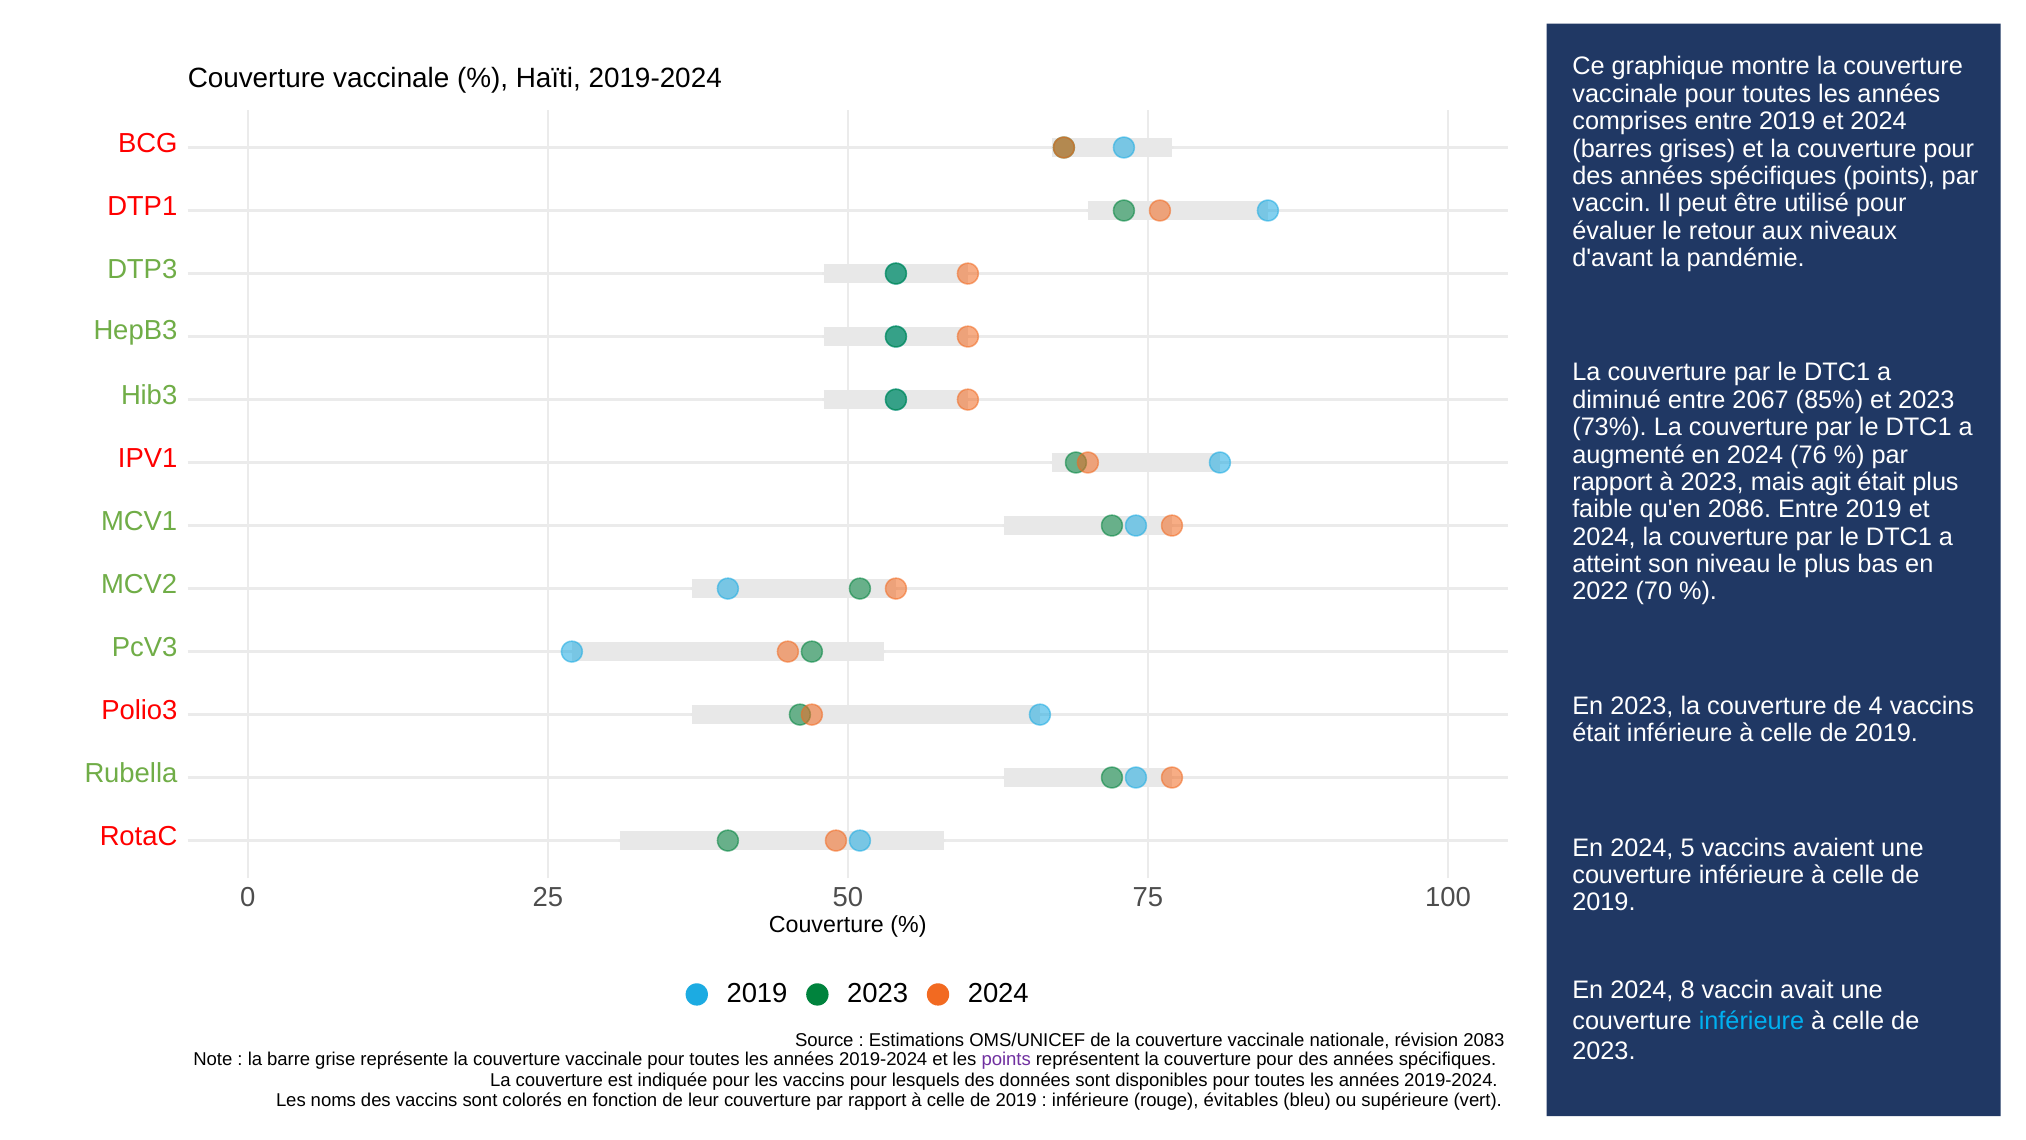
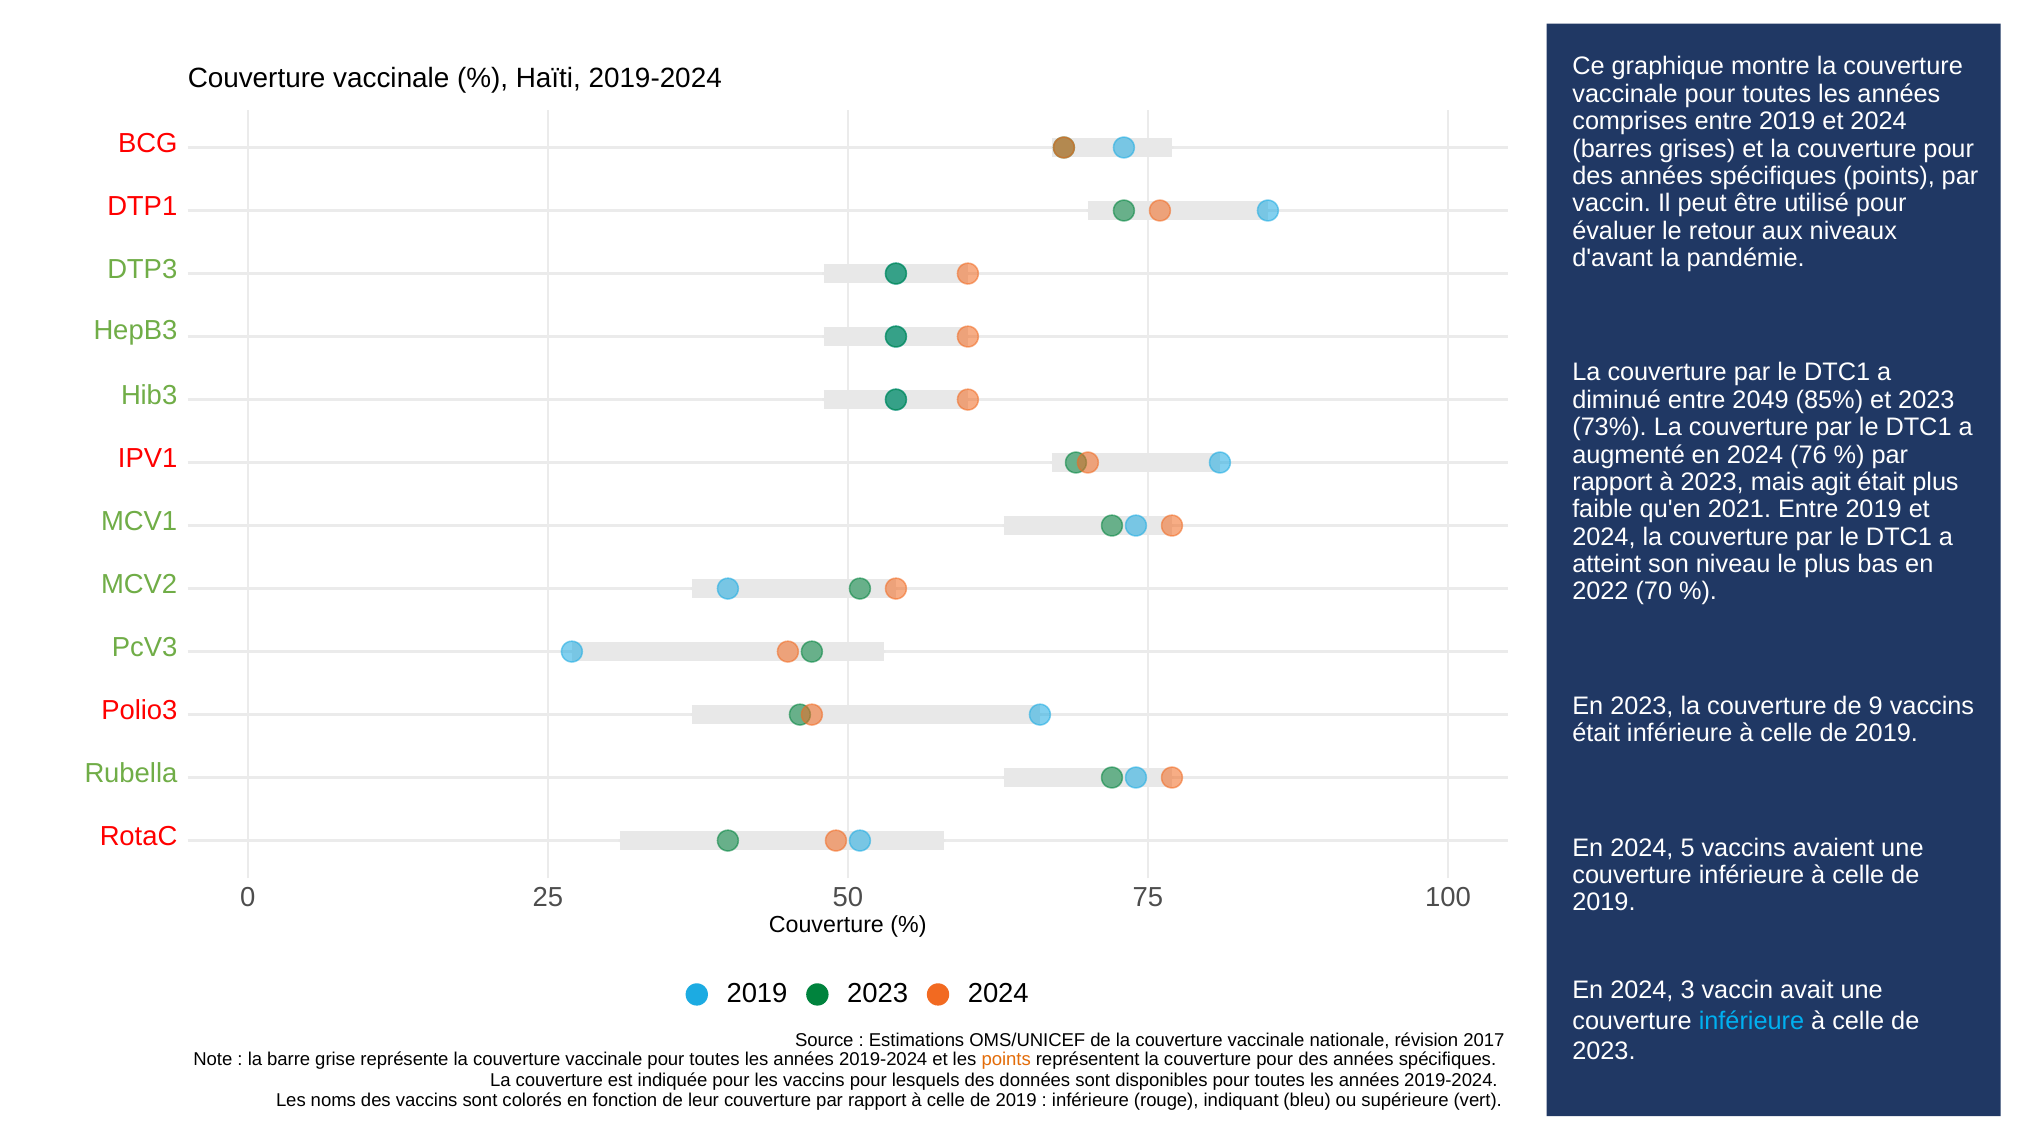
2067: 2067 -> 2049
2086: 2086 -> 2021
4: 4 -> 9
8: 8 -> 3
2083: 2083 -> 2017
points at (1006, 1059) colour: purple -> orange
évitables: évitables -> indiquant
